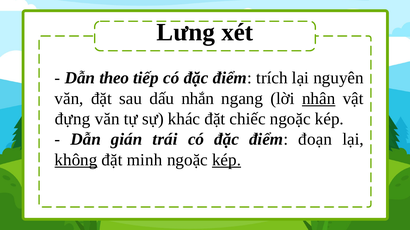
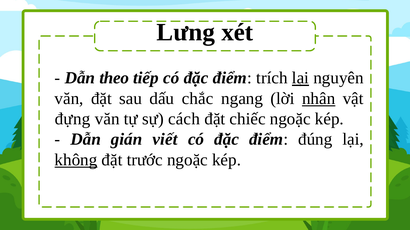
lại at (301, 78) underline: none -> present
nhắn: nhắn -> chắc
khác: khác -> cách
trái: trái -> viết
đoạn: đoạn -> đúng
minh: minh -> trước
kép at (227, 160) underline: present -> none
